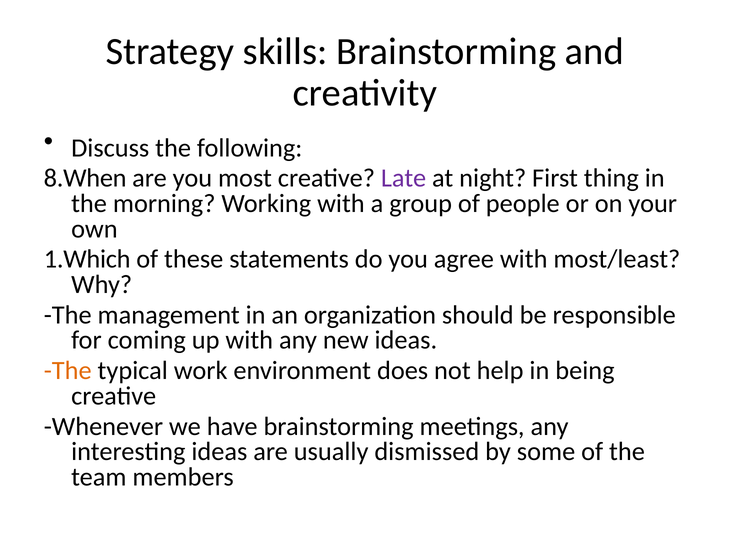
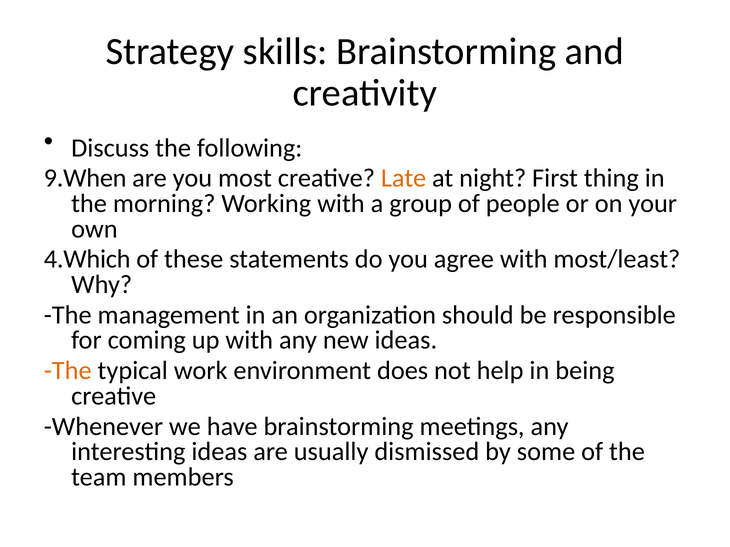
8.When: 8.When -> 9.When
Late colour: purple -> orange
1.Which: 1.Which -> 4.Which
